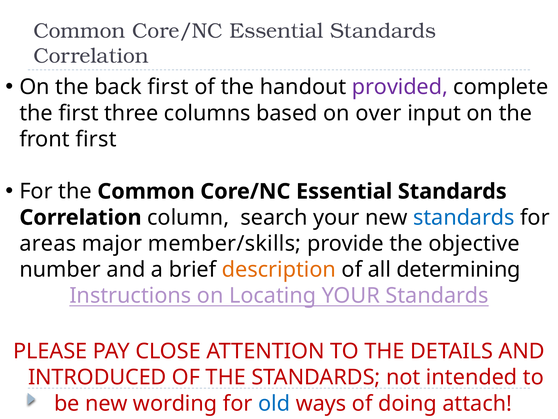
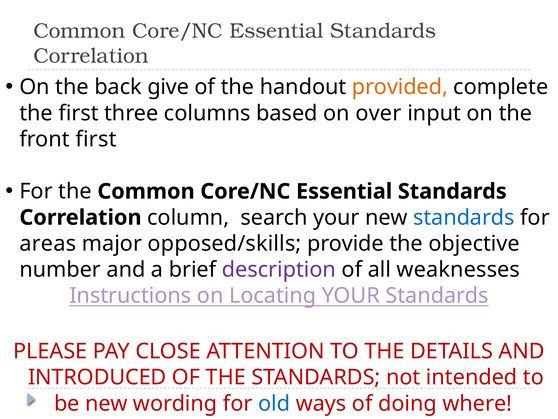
back first: first -> give
provided colour: purple -> orange
member/skills: member/skills -> opposed/skills
description colour: orange -> purple
determining: determining -> weaknesses
attach: attach -> where
